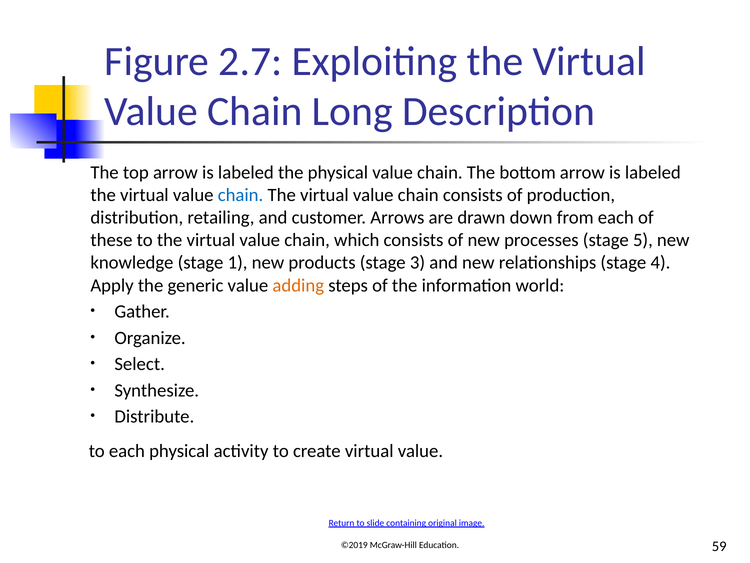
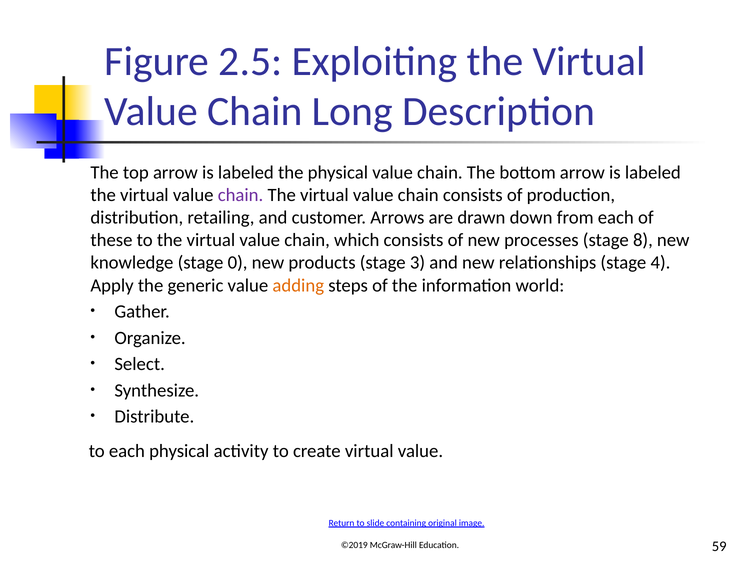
2.7: 2.7 -> 2.5
chain at (241, 195) colour: blue -> purple
5: 5 -> 8
1: 1 -> 0
